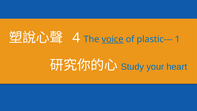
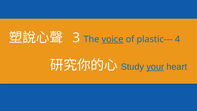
4: 4 -> 3
1: 1 -> 4
your underline: none -> present
